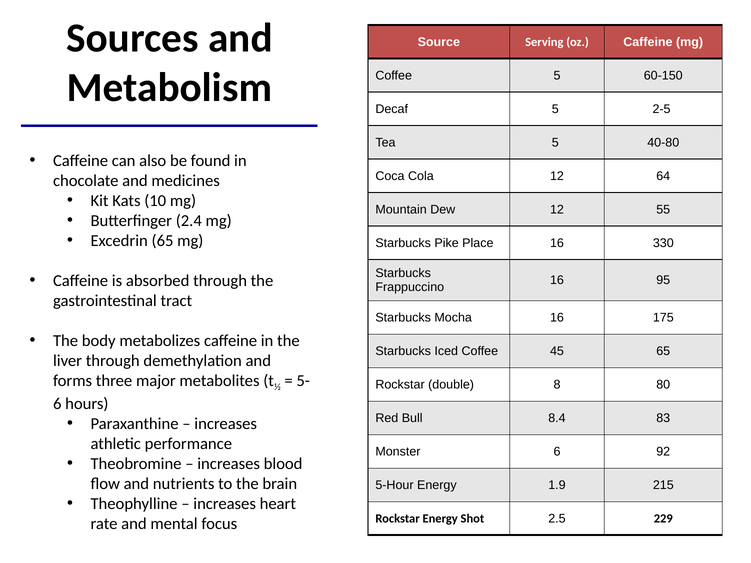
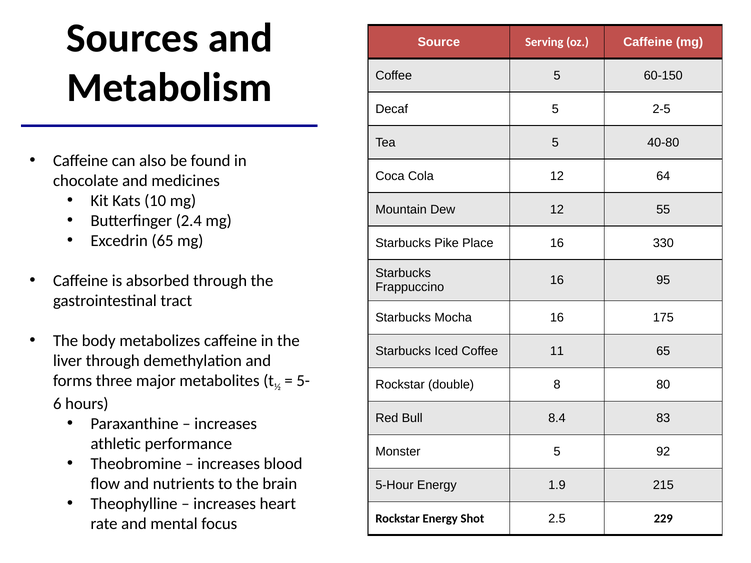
45: 45 -> 11
Monster 6: 6 -> 5
